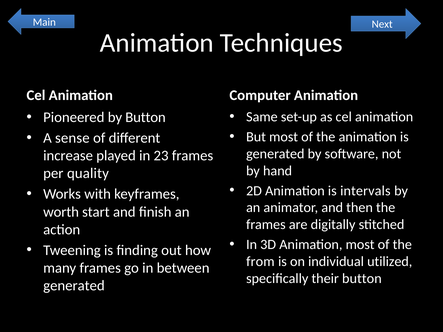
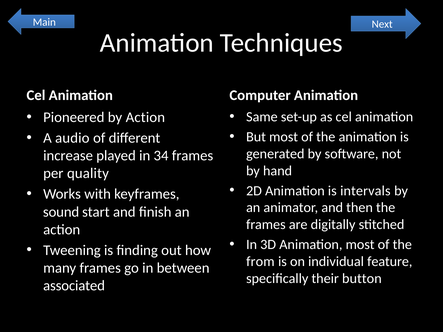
by Button: Button -> Action
sense: sense -> audio
23: 23 -> 34
worth: worth -> sound
utilized: utilized -> feature
generated at (74, 286): generated -> associated
